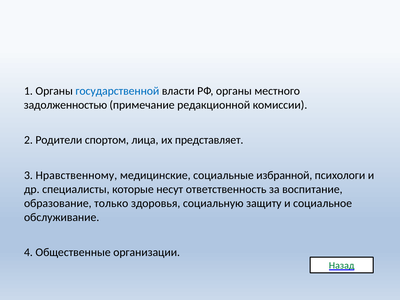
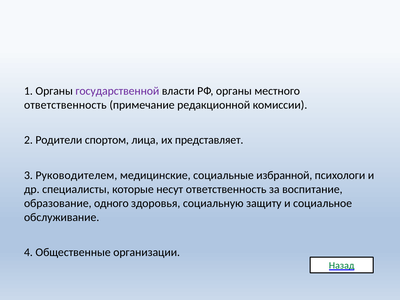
государственной colour: blue -> purple
задолженностью at (65, 105): задолженностью -> ответственность
Нравственному: Нравственному -> Руководителем
только: только -> одного
